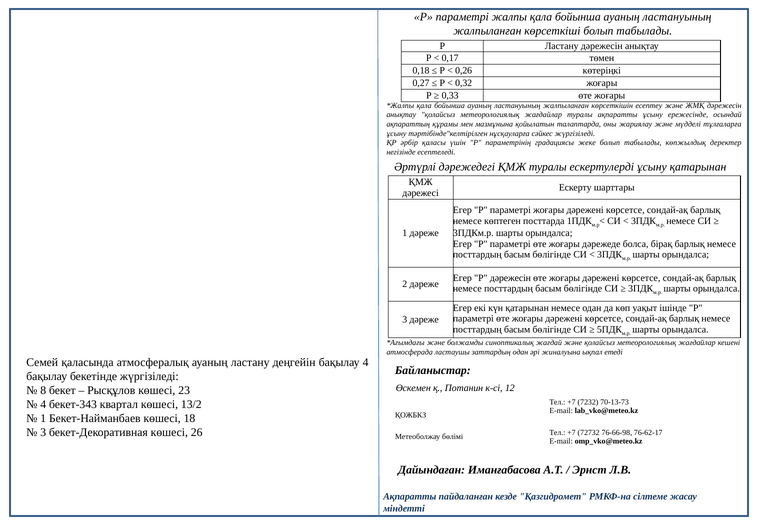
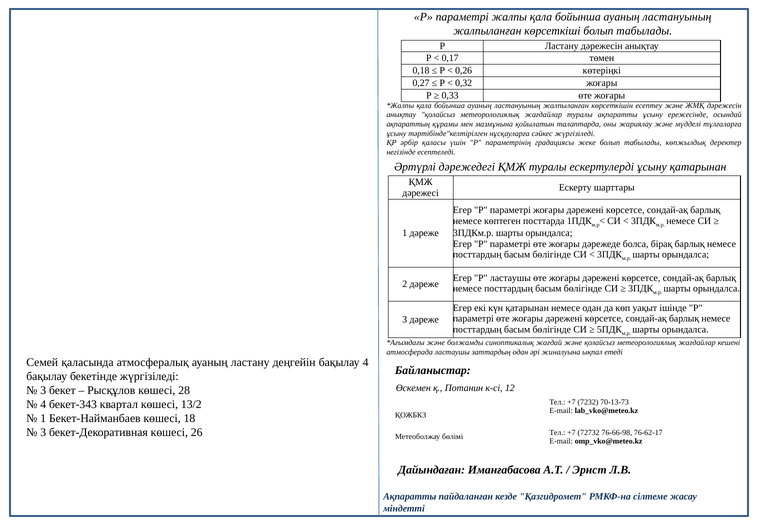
Р дәрежесін: дәрежесін -> ластаушы
8 at (43, 390): 8 -> 3
23: 23 -> 28
